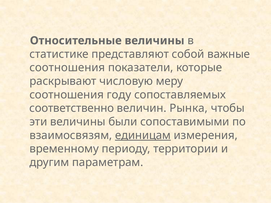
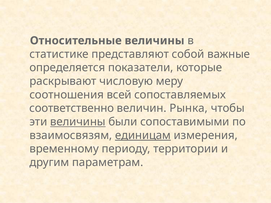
соотношения at (67, 68): соотношения -> определяется
году: году -> всей
величины at (78, 122) underline: none -> present
